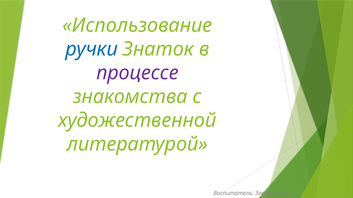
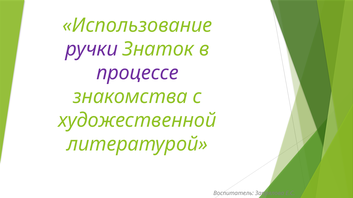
ручки colour: blue -> purple
